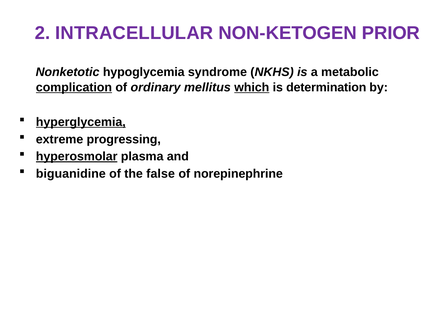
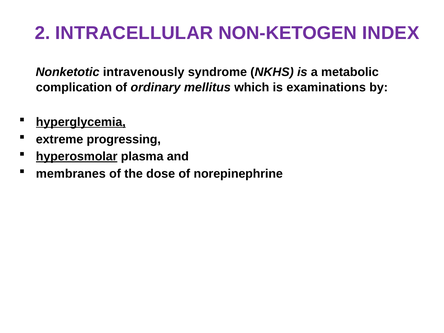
PRIOR: PRIOR -> INDEX
hypoglycemia: hypoglycemia -> intravenously
complication underline: present -> none
which underline: present -> none
determination: determination -> examinations
biguanidine: biguanidine -> membranes
false: false -> dose
